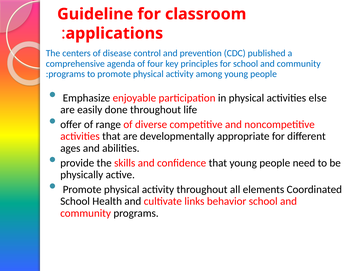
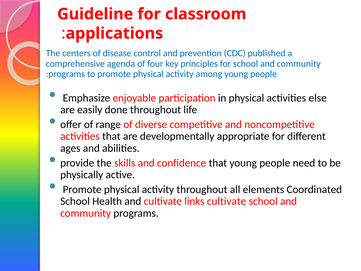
links behavior: behavior -> cultivate
